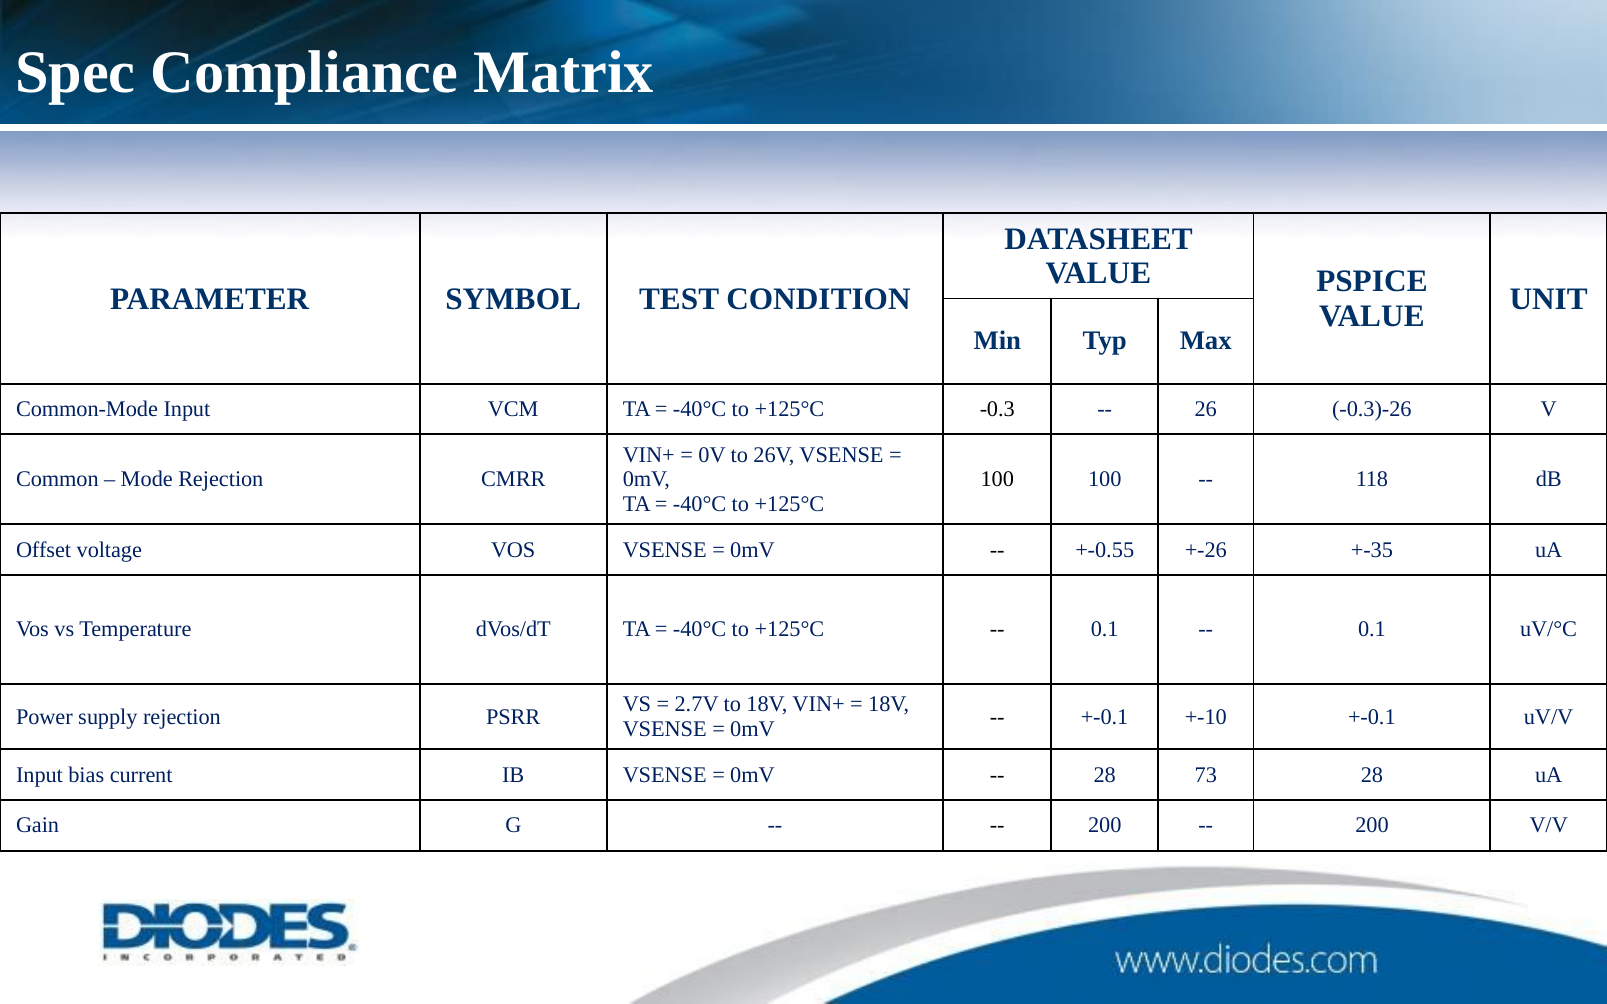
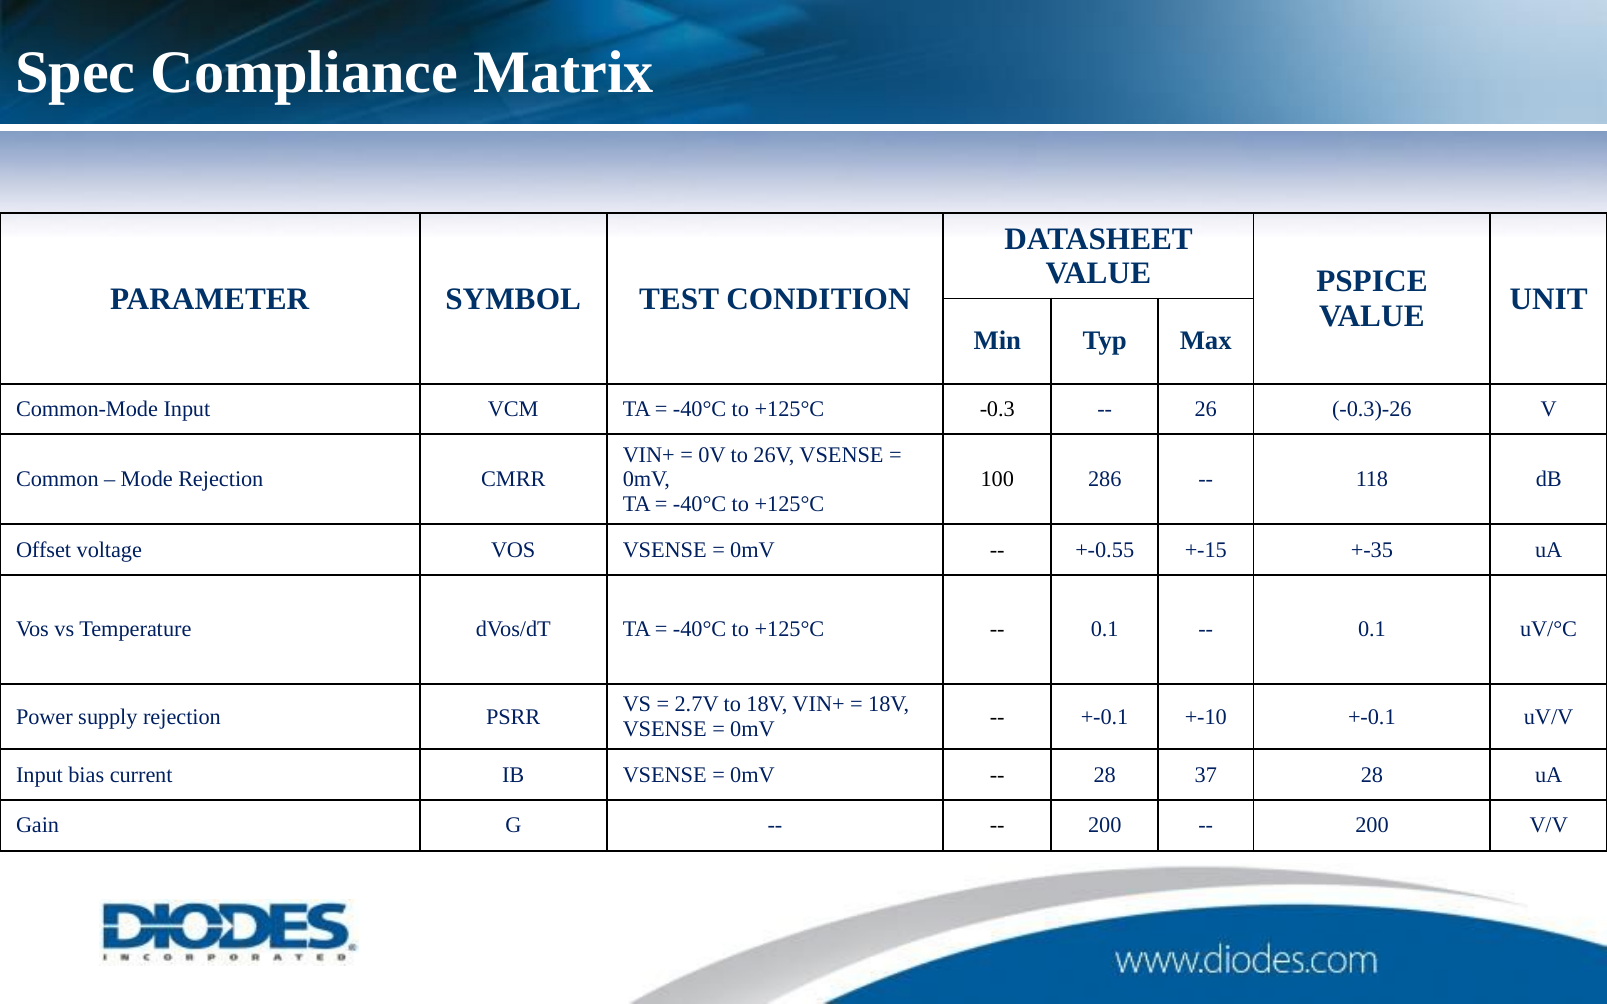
100 100: 100 -> 286
+-26: +-26 -> +-15
73: 73 -> 37
